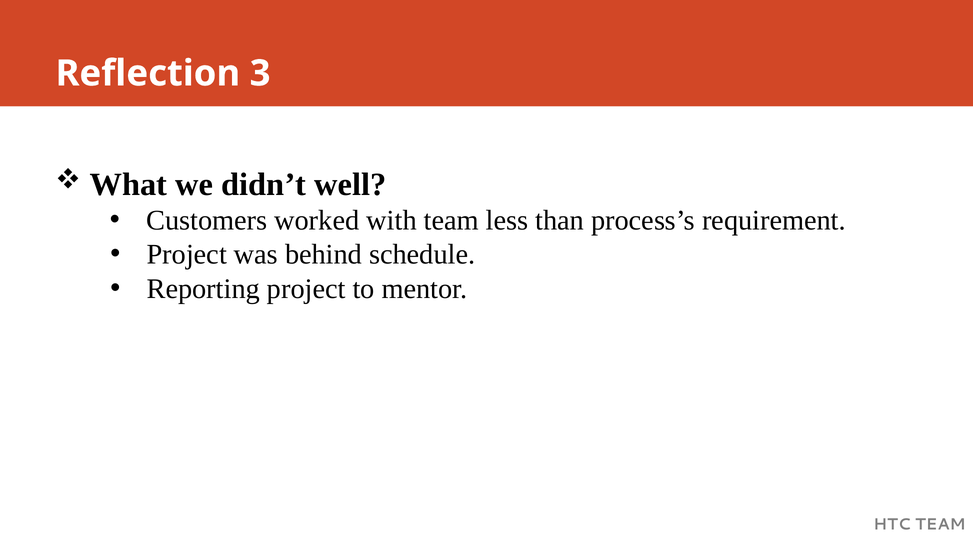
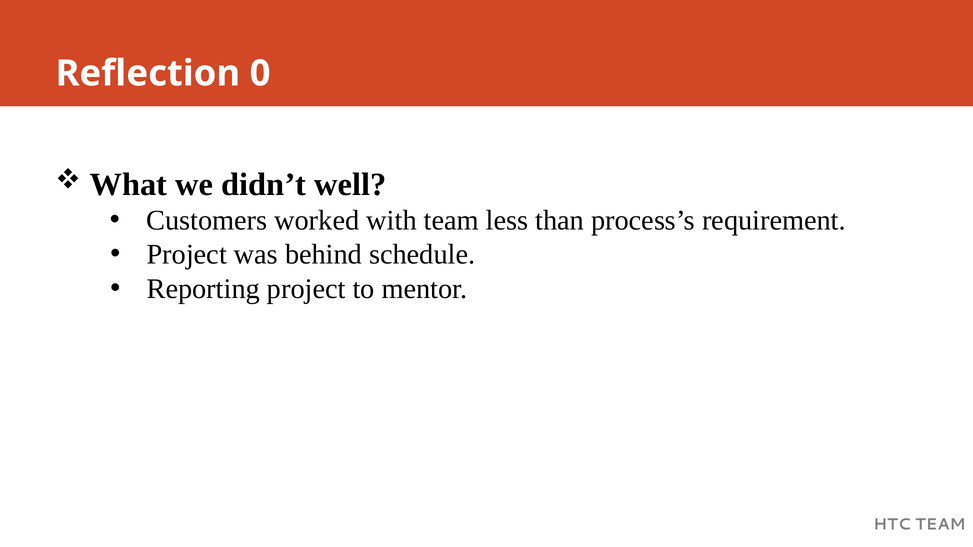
3: 3 -> 0
